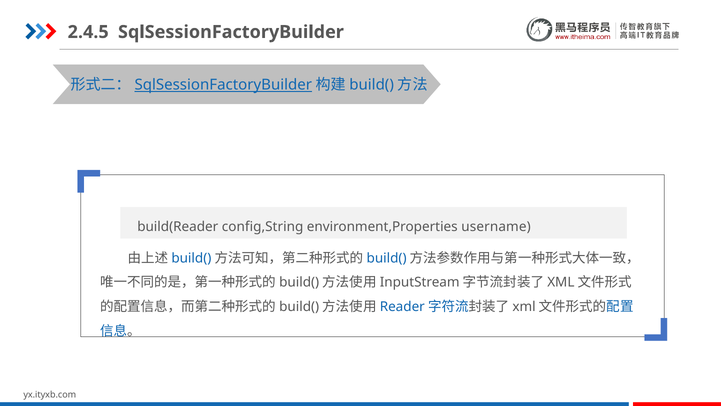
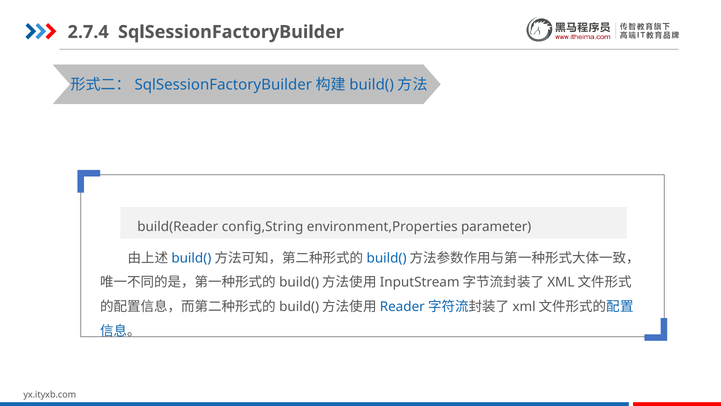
2.4.5: 2.4.5 -> 2.7.4
SqlSessionFactoryBuilder at (223, 85) underline: present -> none
username: username -> parameter
